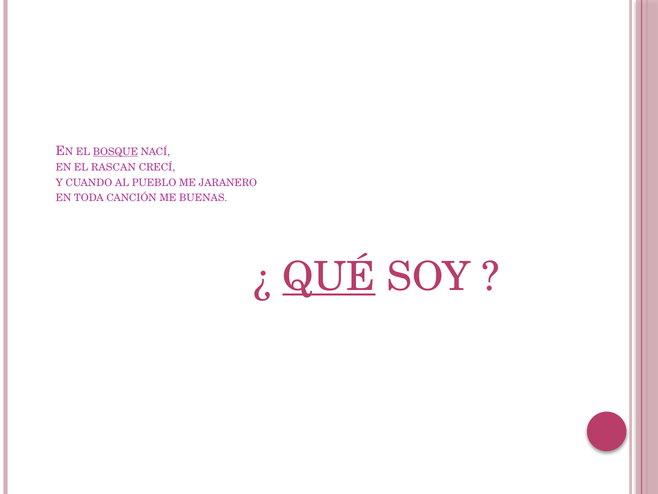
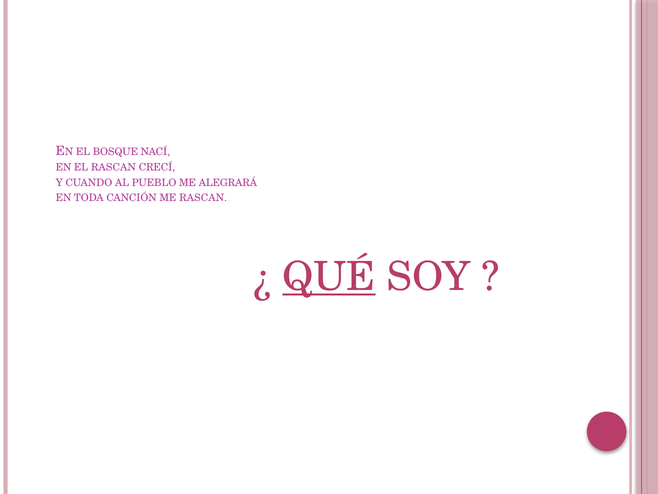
BOSQUE underline: present -> none
JARANERO: JARANERO -> ALEGRARÁ
ME BUENAS: BUENAS -> RASCAN
